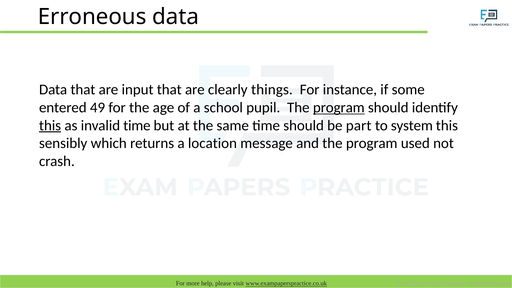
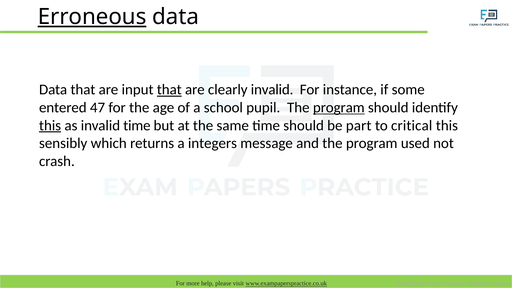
Erroneous underline: none -> present
that at (169, 90) underline: none -> present
clearly things: things -> invalid
49: 49 -> 47
system: system -> critical
location: location -> integers
